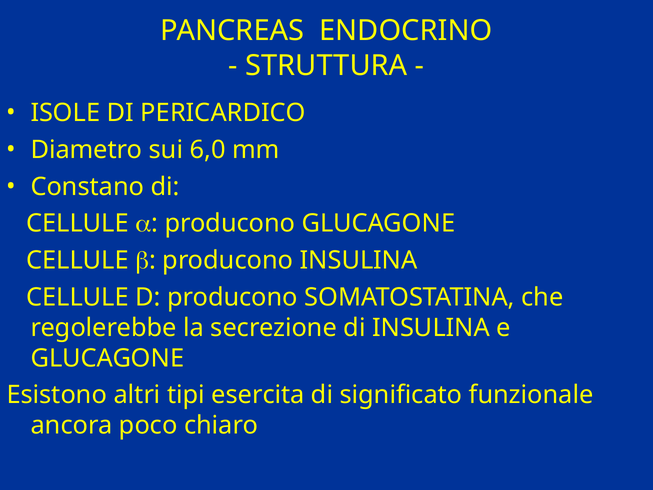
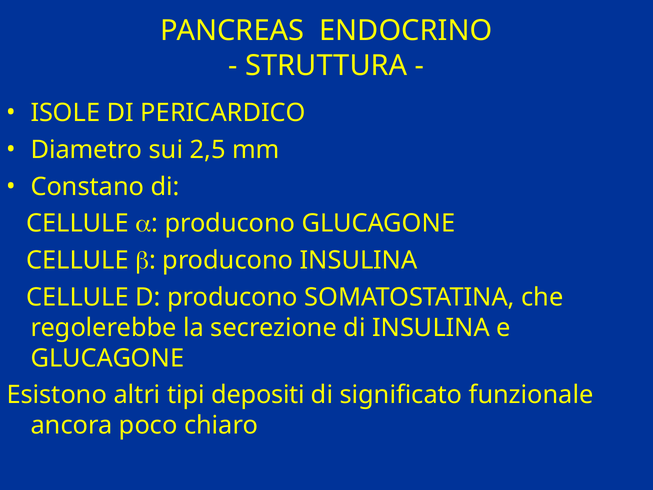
6,0: 6,0 -> 2,5
esercita: esercita -> depositi
